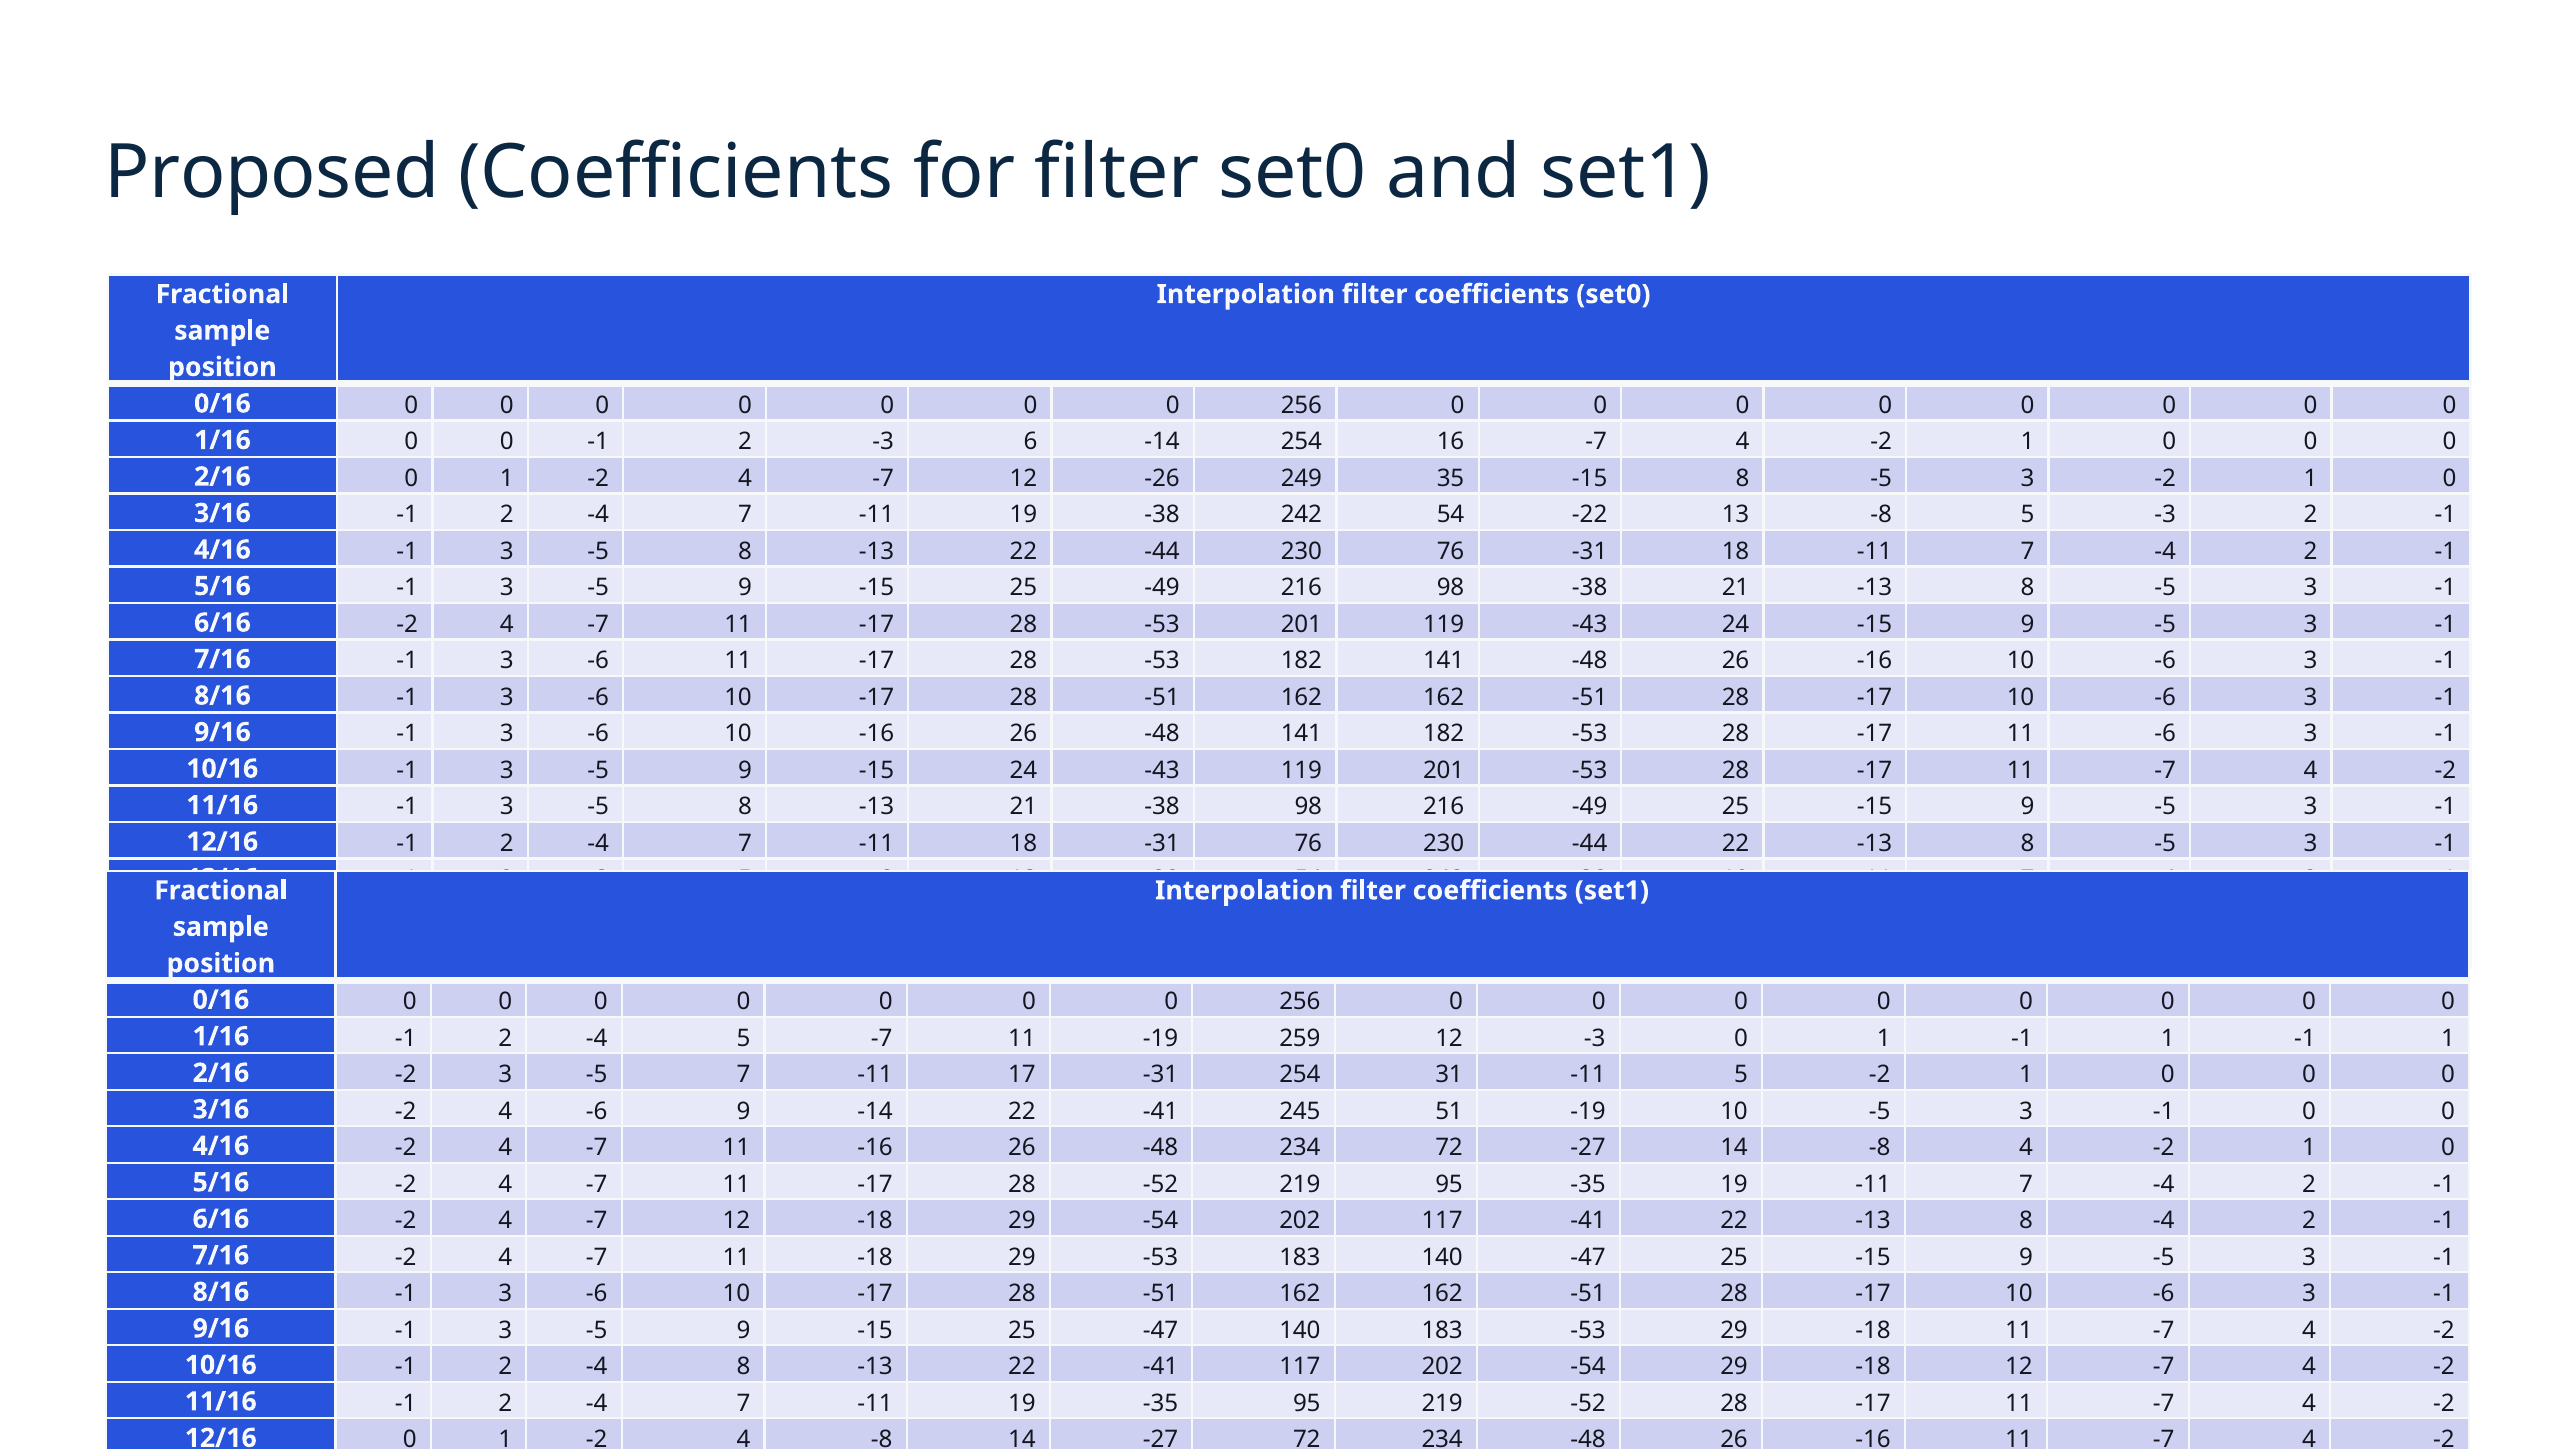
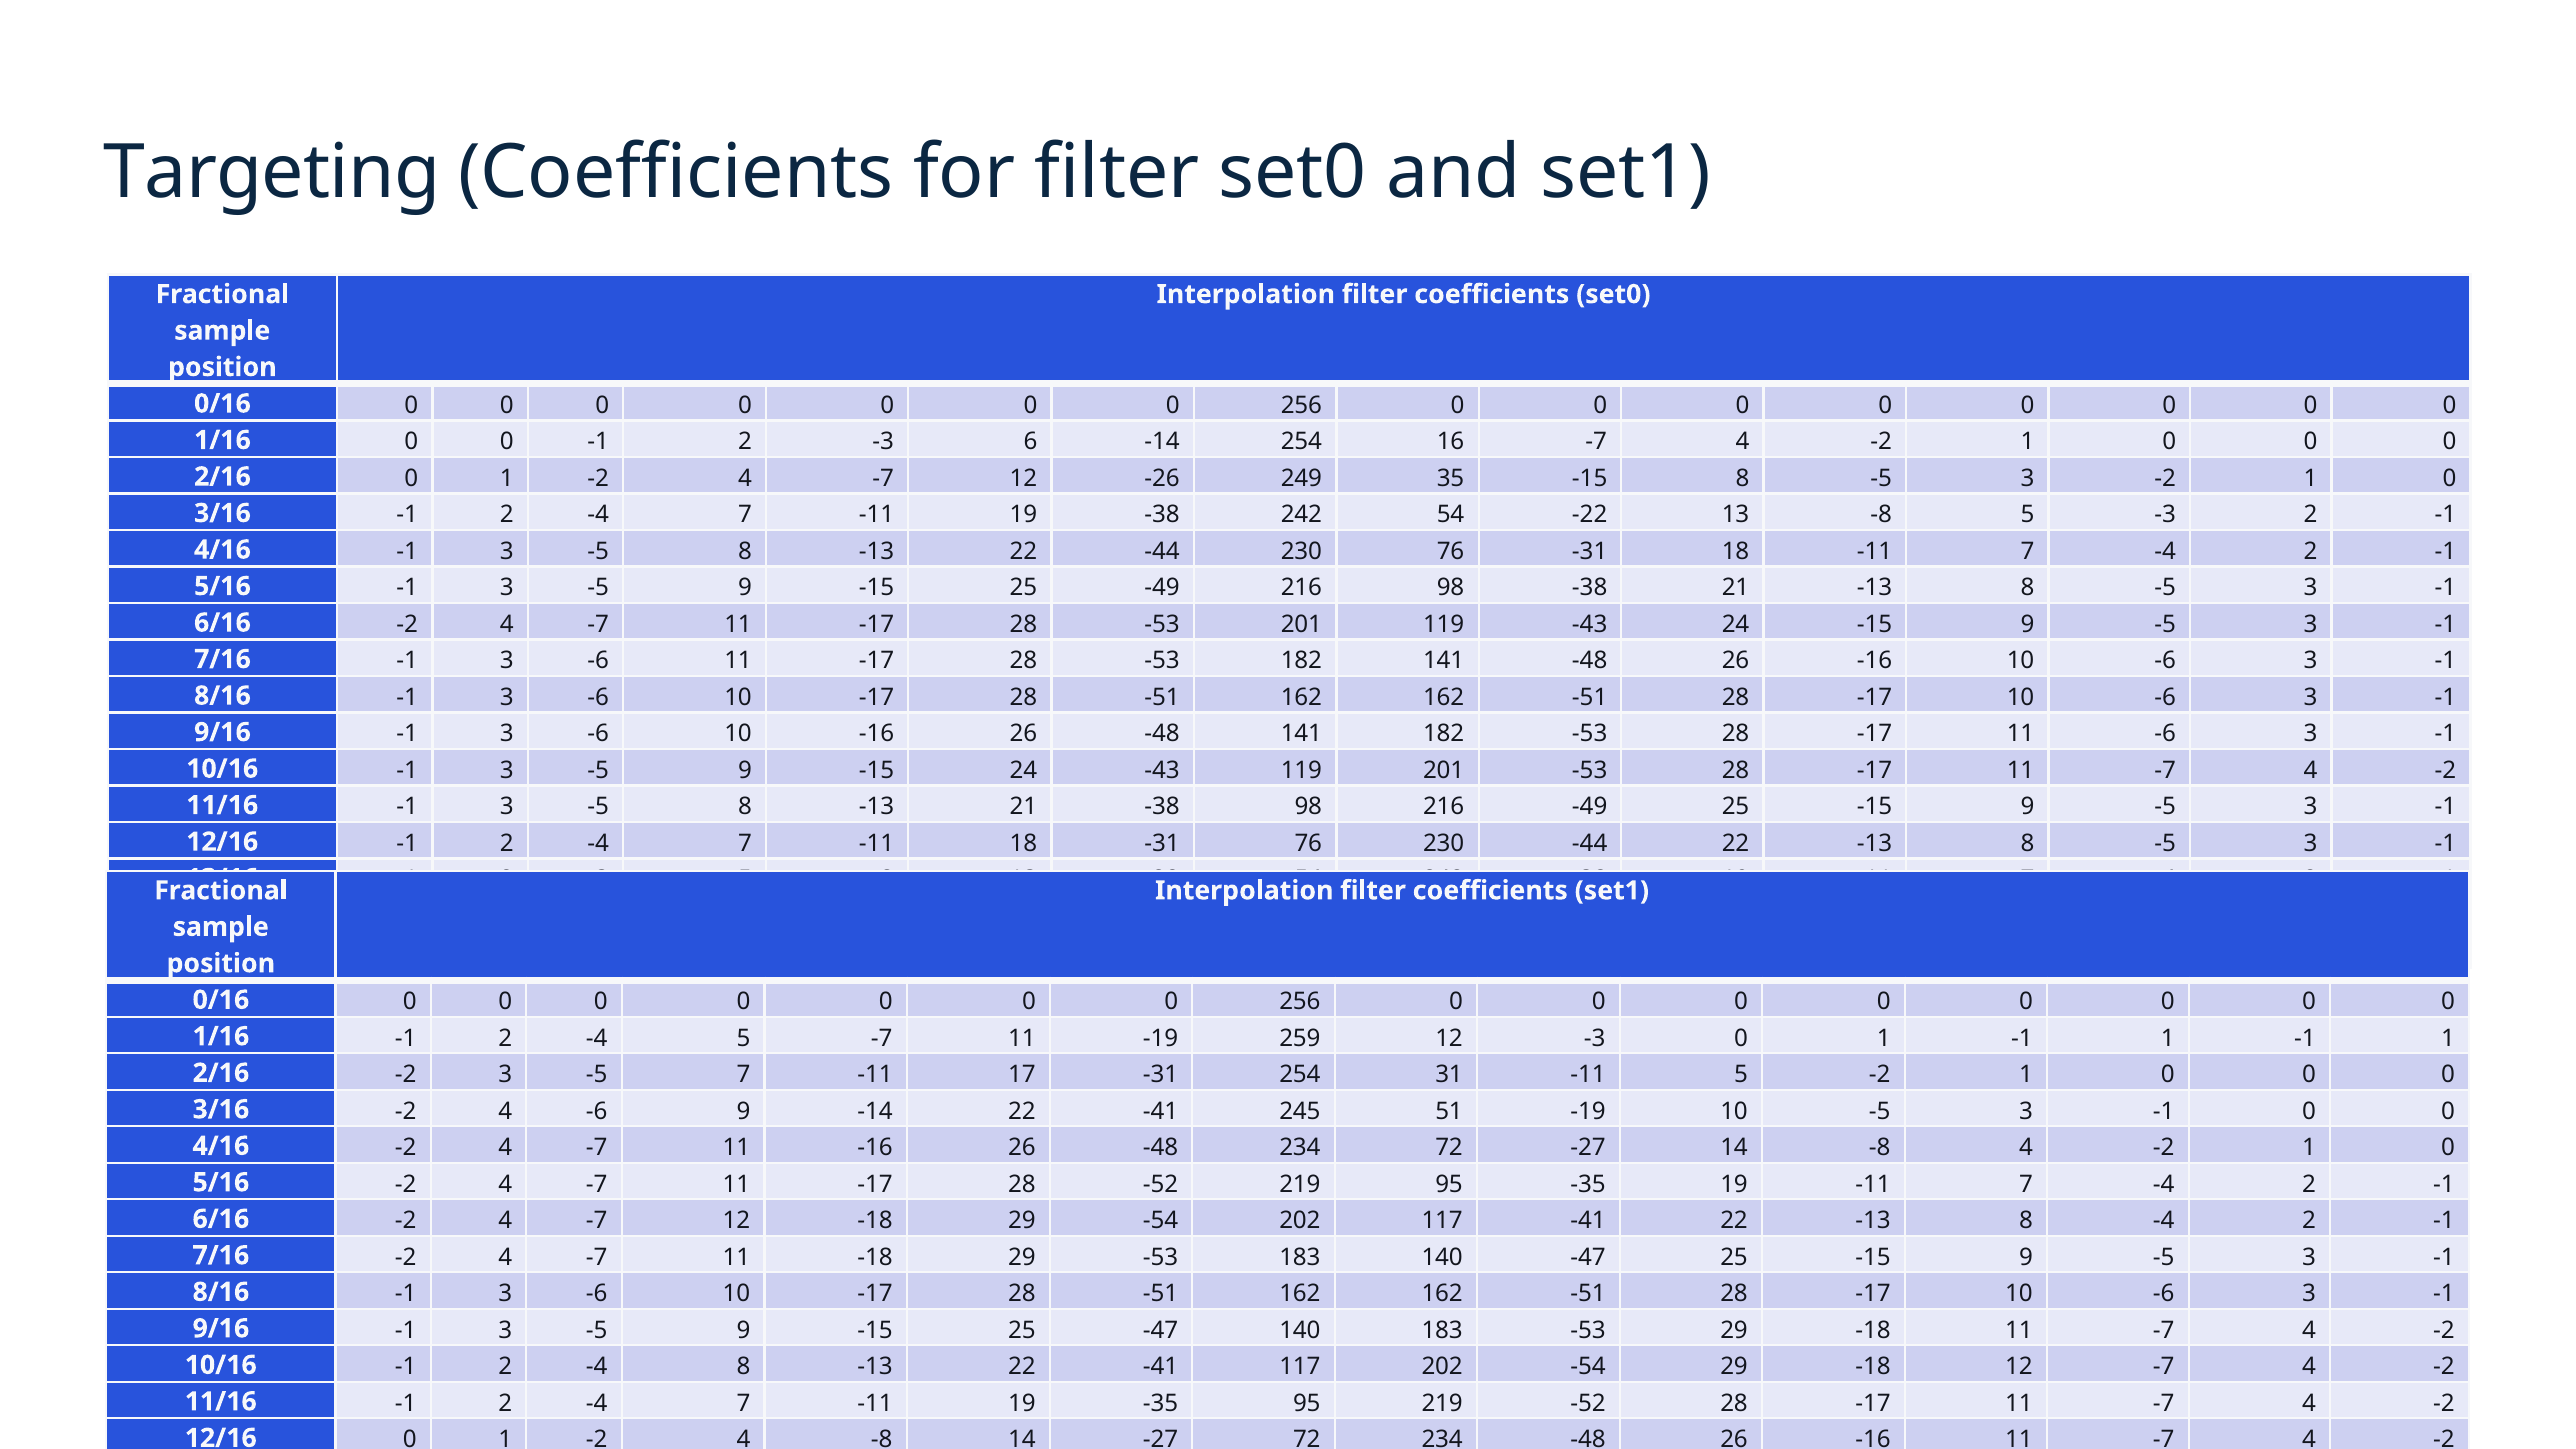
Proposed: Proposed -> Targeting
